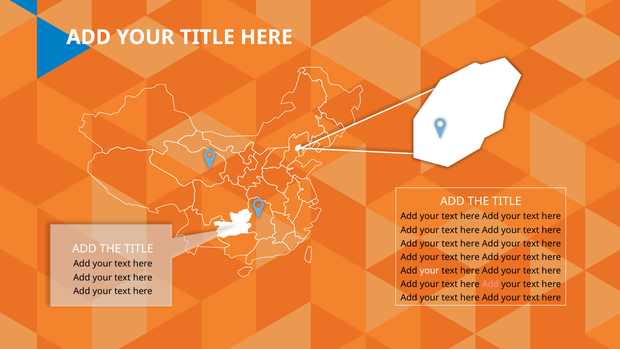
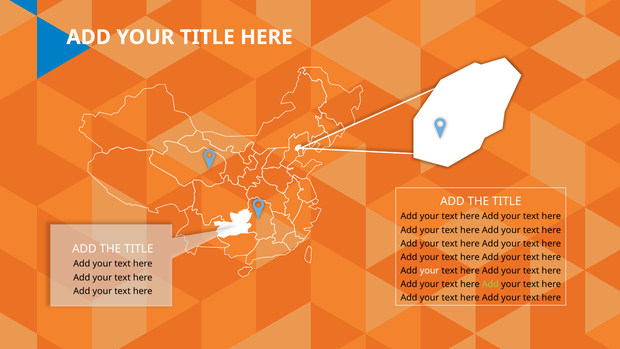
Add at (490, 284) colour: pink -> light green
